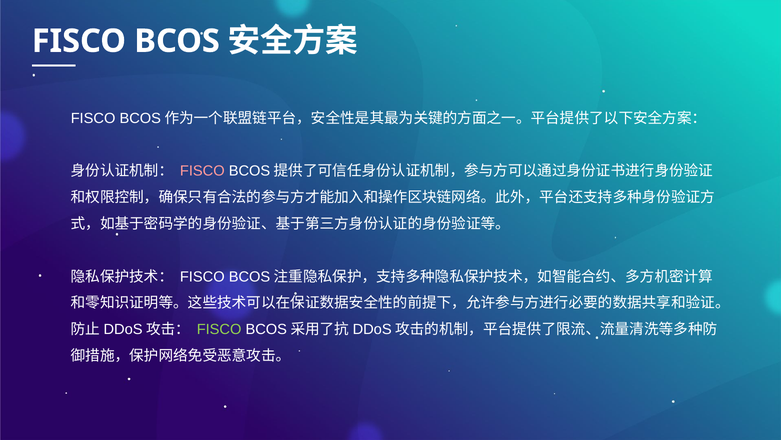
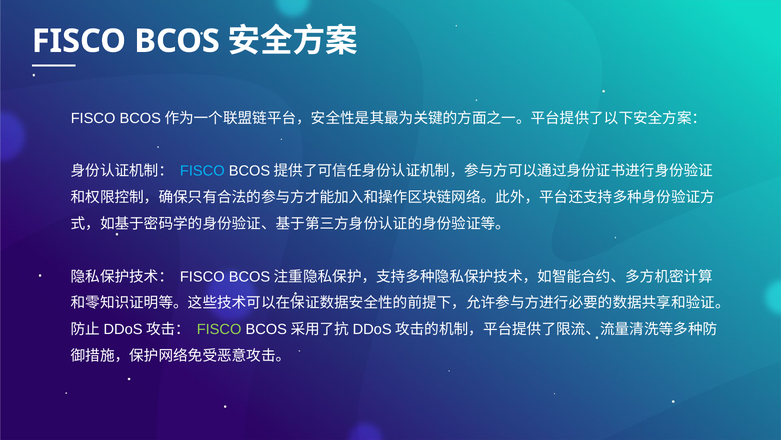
FISCO at (202, 171) colour: pink -> light blue
